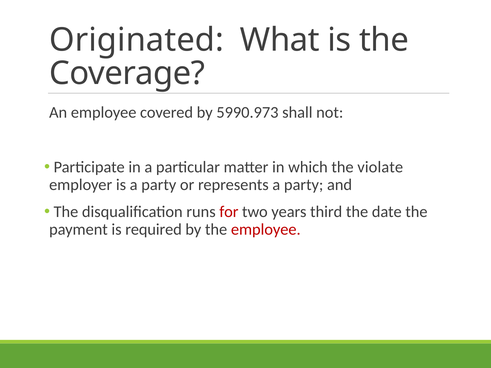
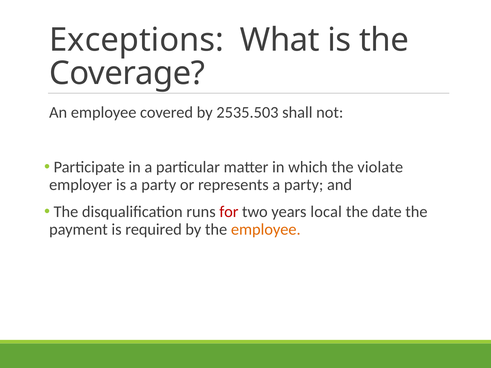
Originated: Originated -> Exceptions
5990.973: 5990.973 -> 2535.503
third: third -> local
employee at (266, 230) colour: red -> orange
